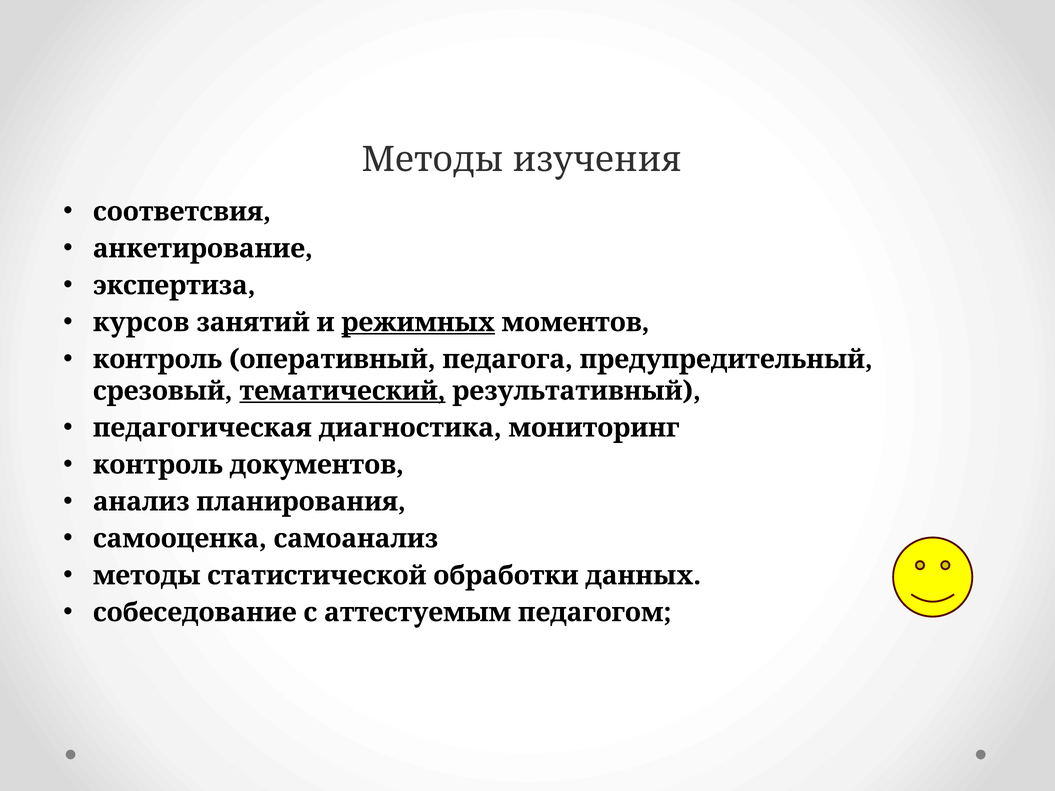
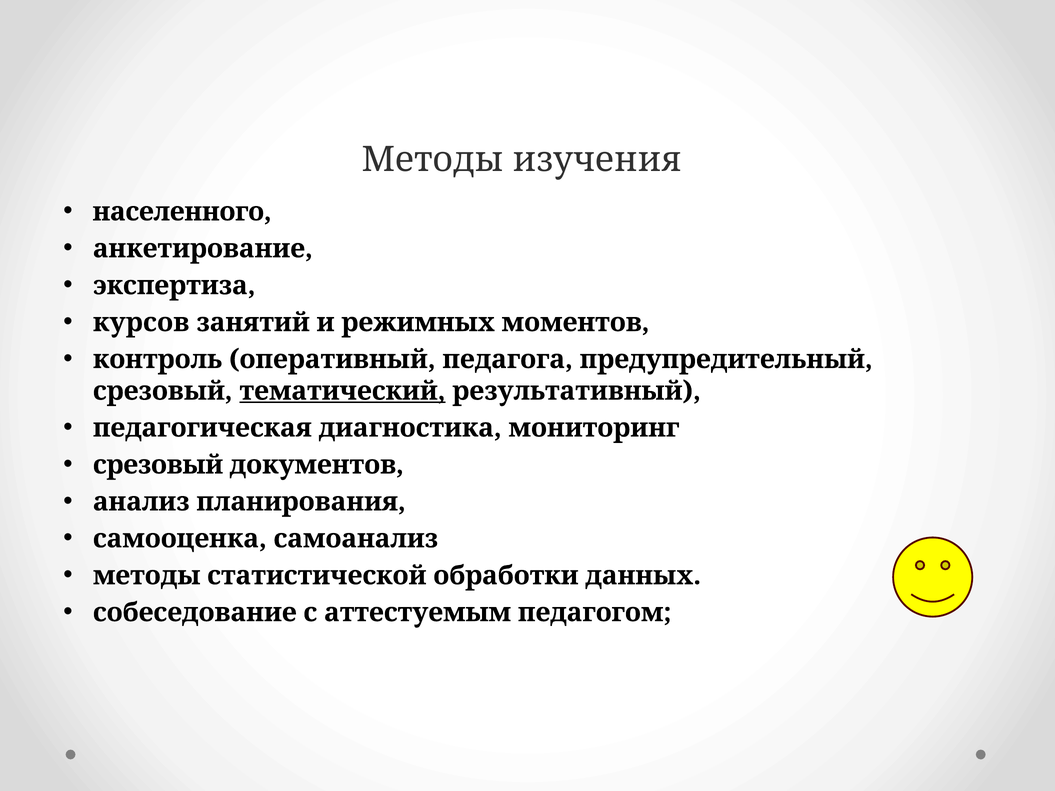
соответсвия: соответсвия -> населенного
режимных underline: present -> none
контроль at (158, 465): контроль -> срезовый
